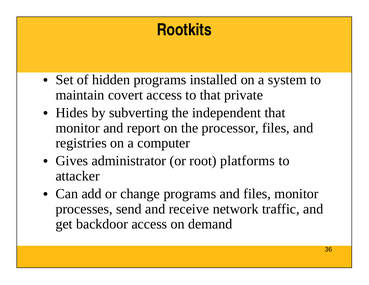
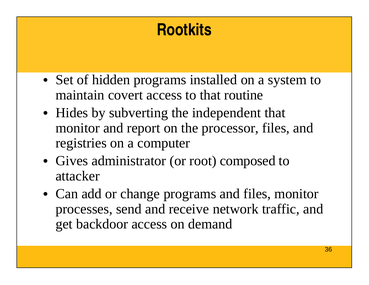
private: private -> routine
platforms: platforms -> composed
